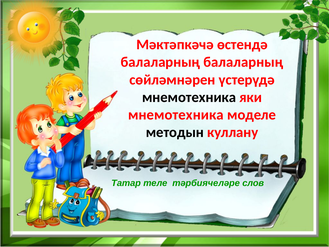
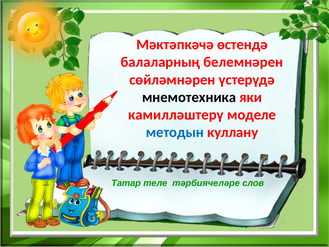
балаларның балаларның: балаларның -> белемнәрен
мнемотехника at (176, 115): мнемотехника -> камилләштерү
методын colour: black -> blue
